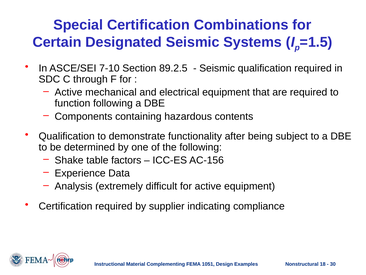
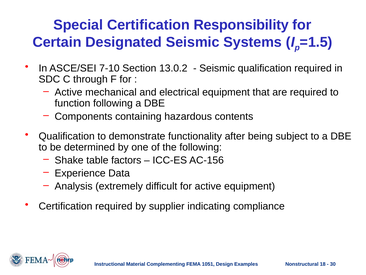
Combinations: Combinations -> Responsibility
89.2.5: 89.2.5 -> 13.0.2
